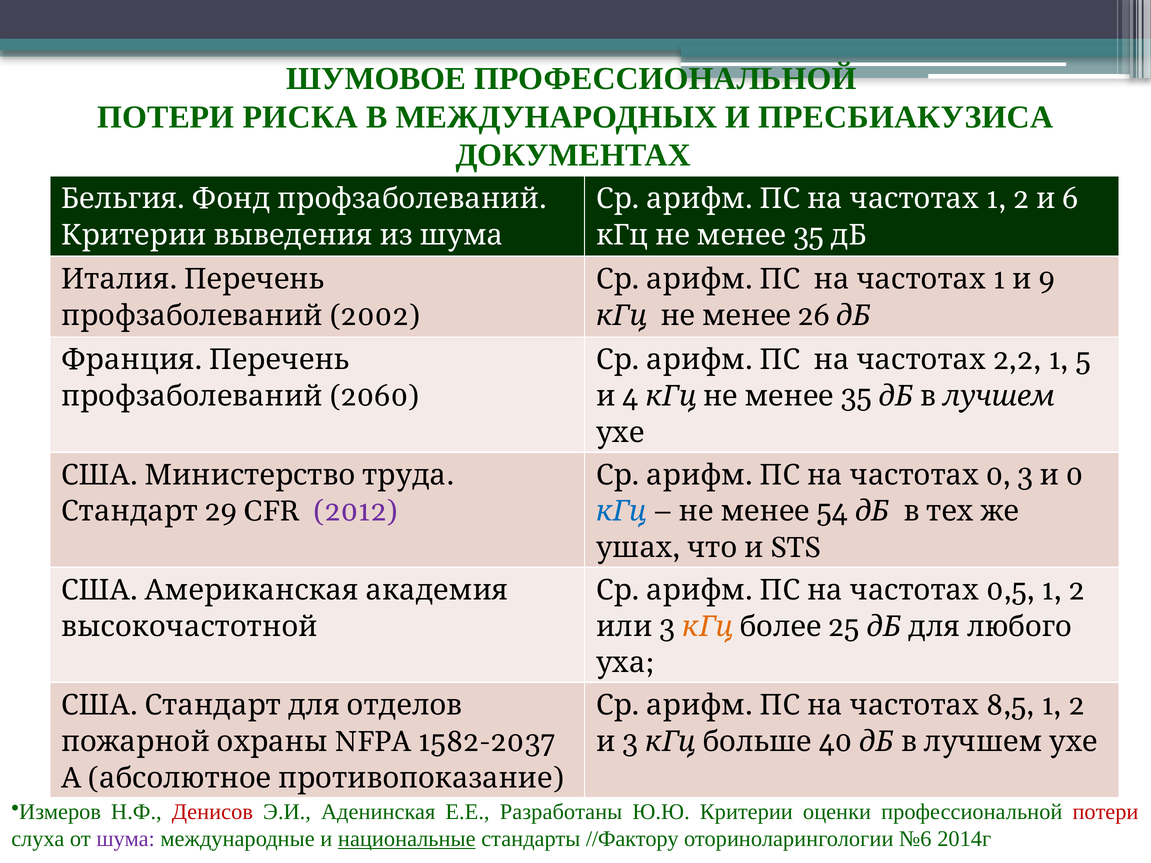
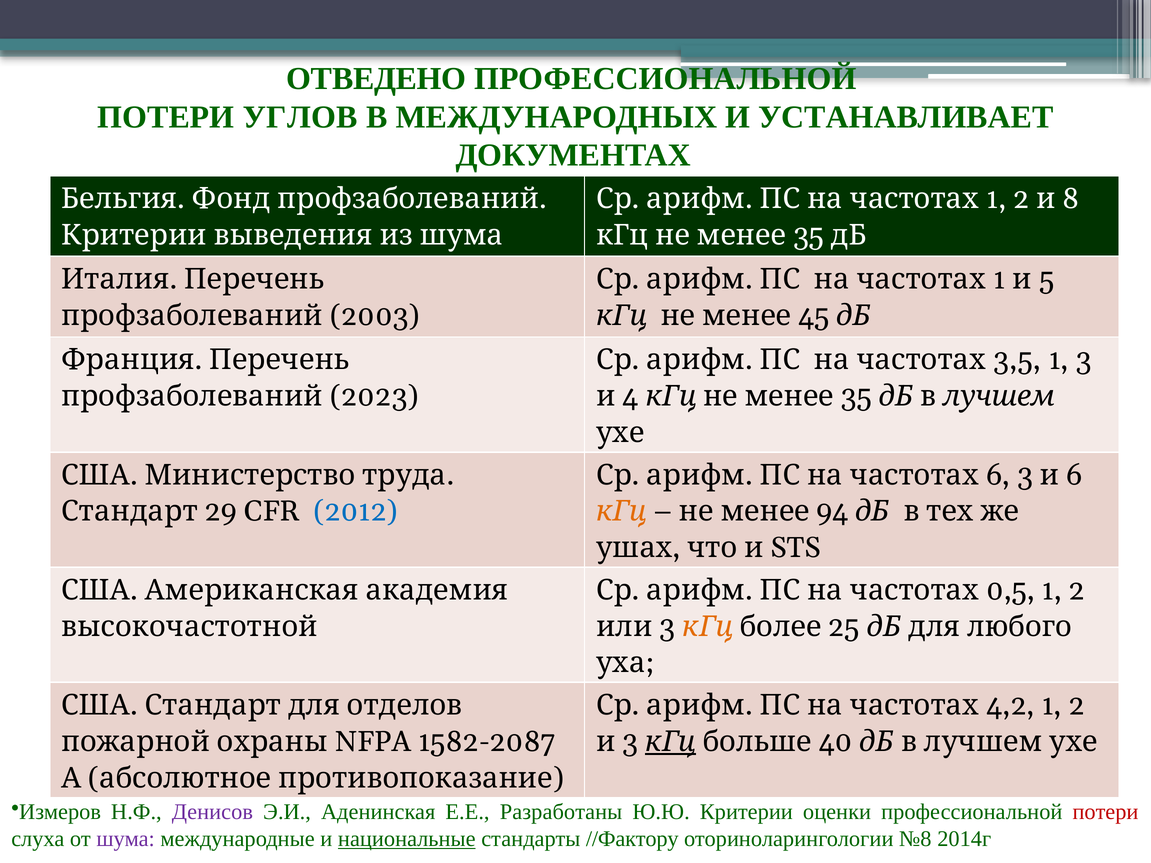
ШУМОВОЕ: ШУМОВОЕ -> ОТВЕДЕНО
РИСКА: РИСКА -> УГЛОВ
ПРЕСБИАКУЗИСА: ПРЕСБИАКУЗИСА -> УСТАНАВЛИВАЕТ
6: 6 -> 8
9: 9 -> 5
2002: 2002 -> 2003
26: 26 -> 45
2,2: 2,2 -> 3,5
1 5: 5 -> 3
2060: 2060 -> 2023
0 at (998, 475): 0 -> 6
3 0: 0 -> 6
2012 colour: purple -> blue
кГц at (621, 512) colour: blue -> orange
54: 54 -> 94
8,5: 8,5 -> 4,2
1582-2037: 1582-2037 -> 1582-2087
кГц at (670, 742) underline: none -> present
Денисов colour: red -> purple
№6: №6 -> №8
